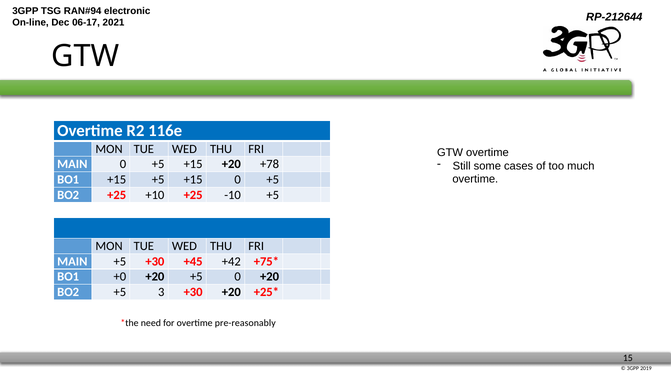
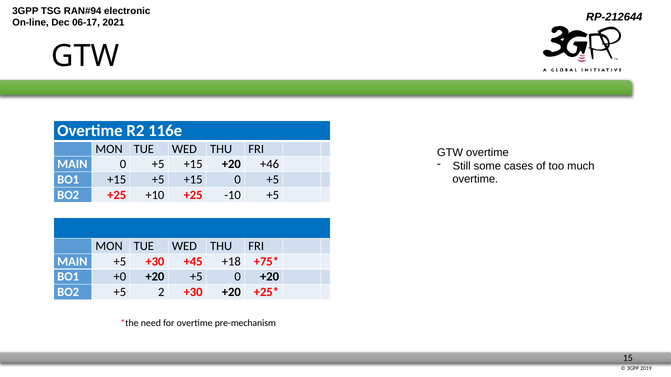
+78: +78 -> +46
+42: +42 -> +18
3: 3 -> 2
pre-reasonably: pre-reasonably -> pre-mechanism
